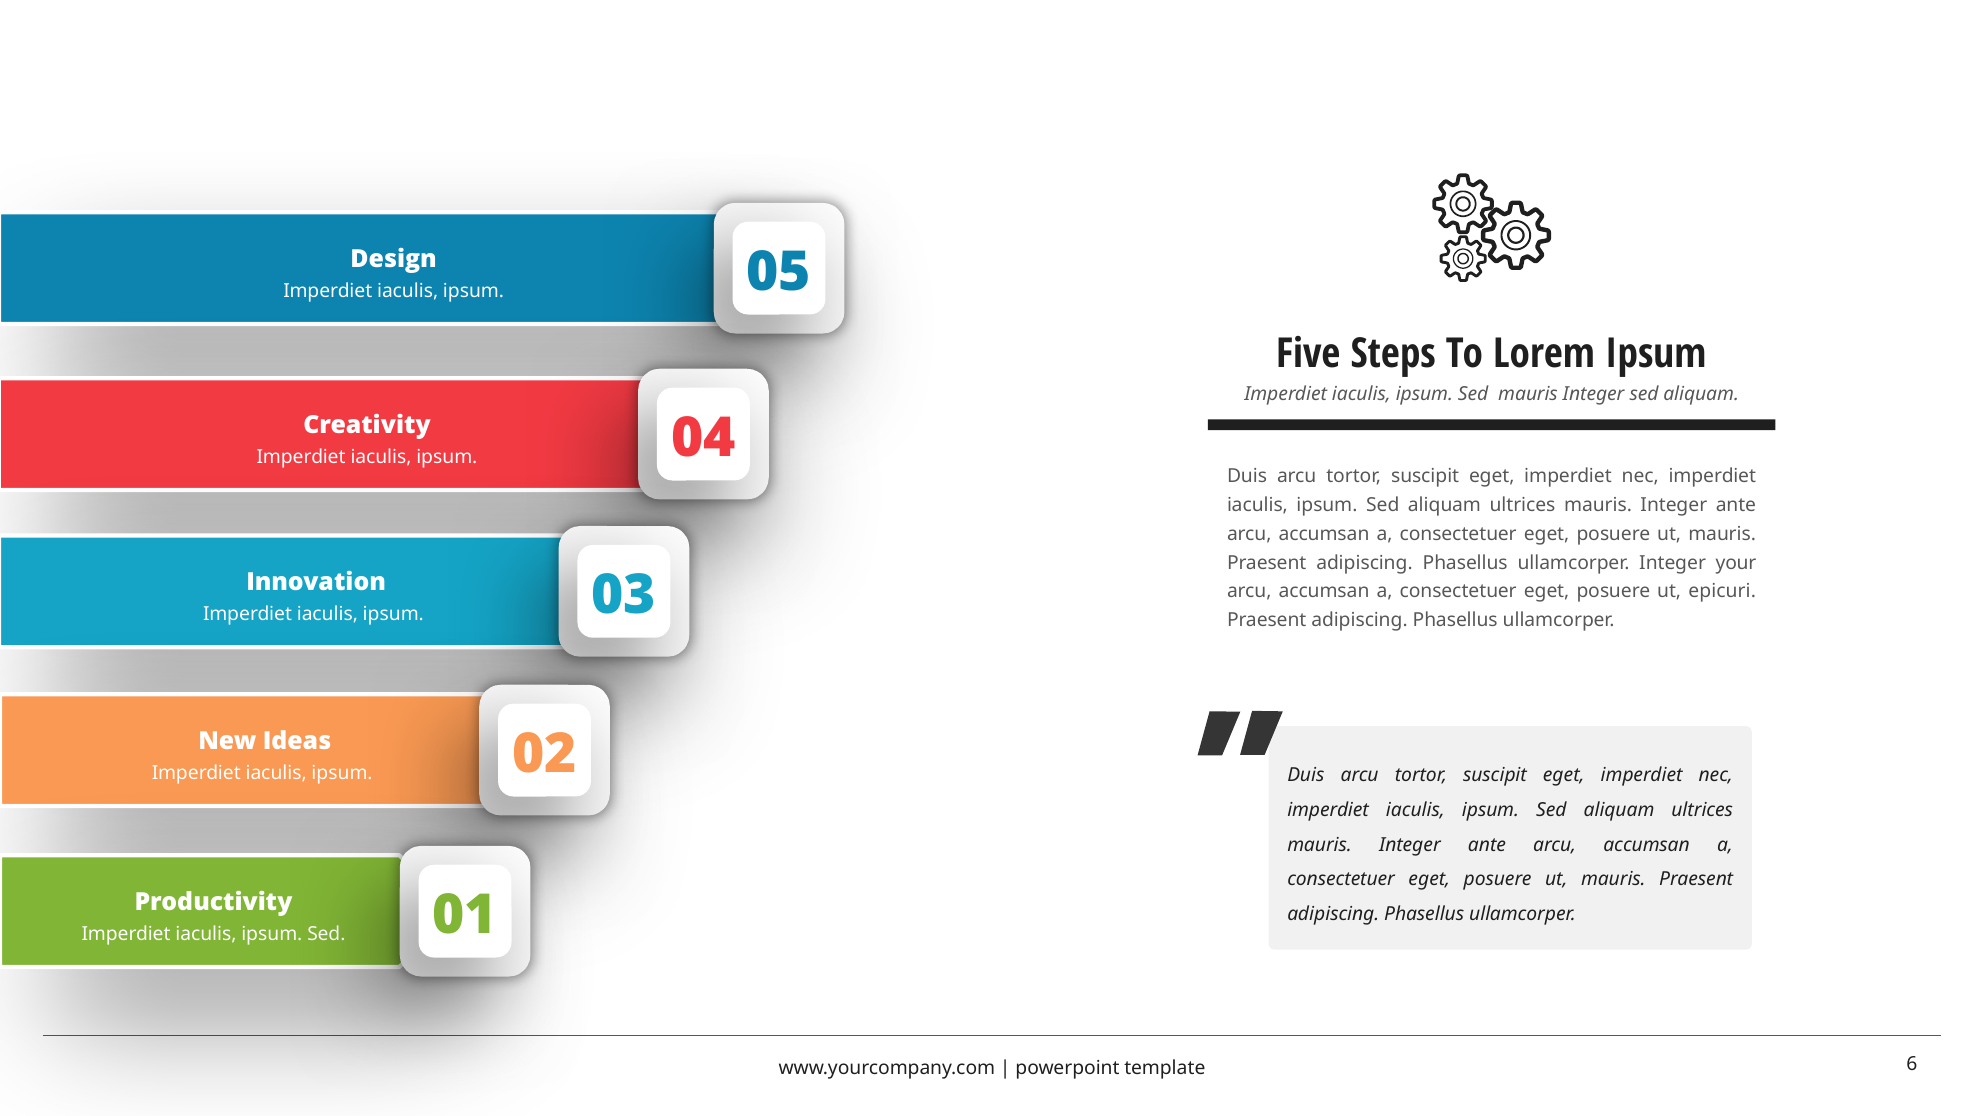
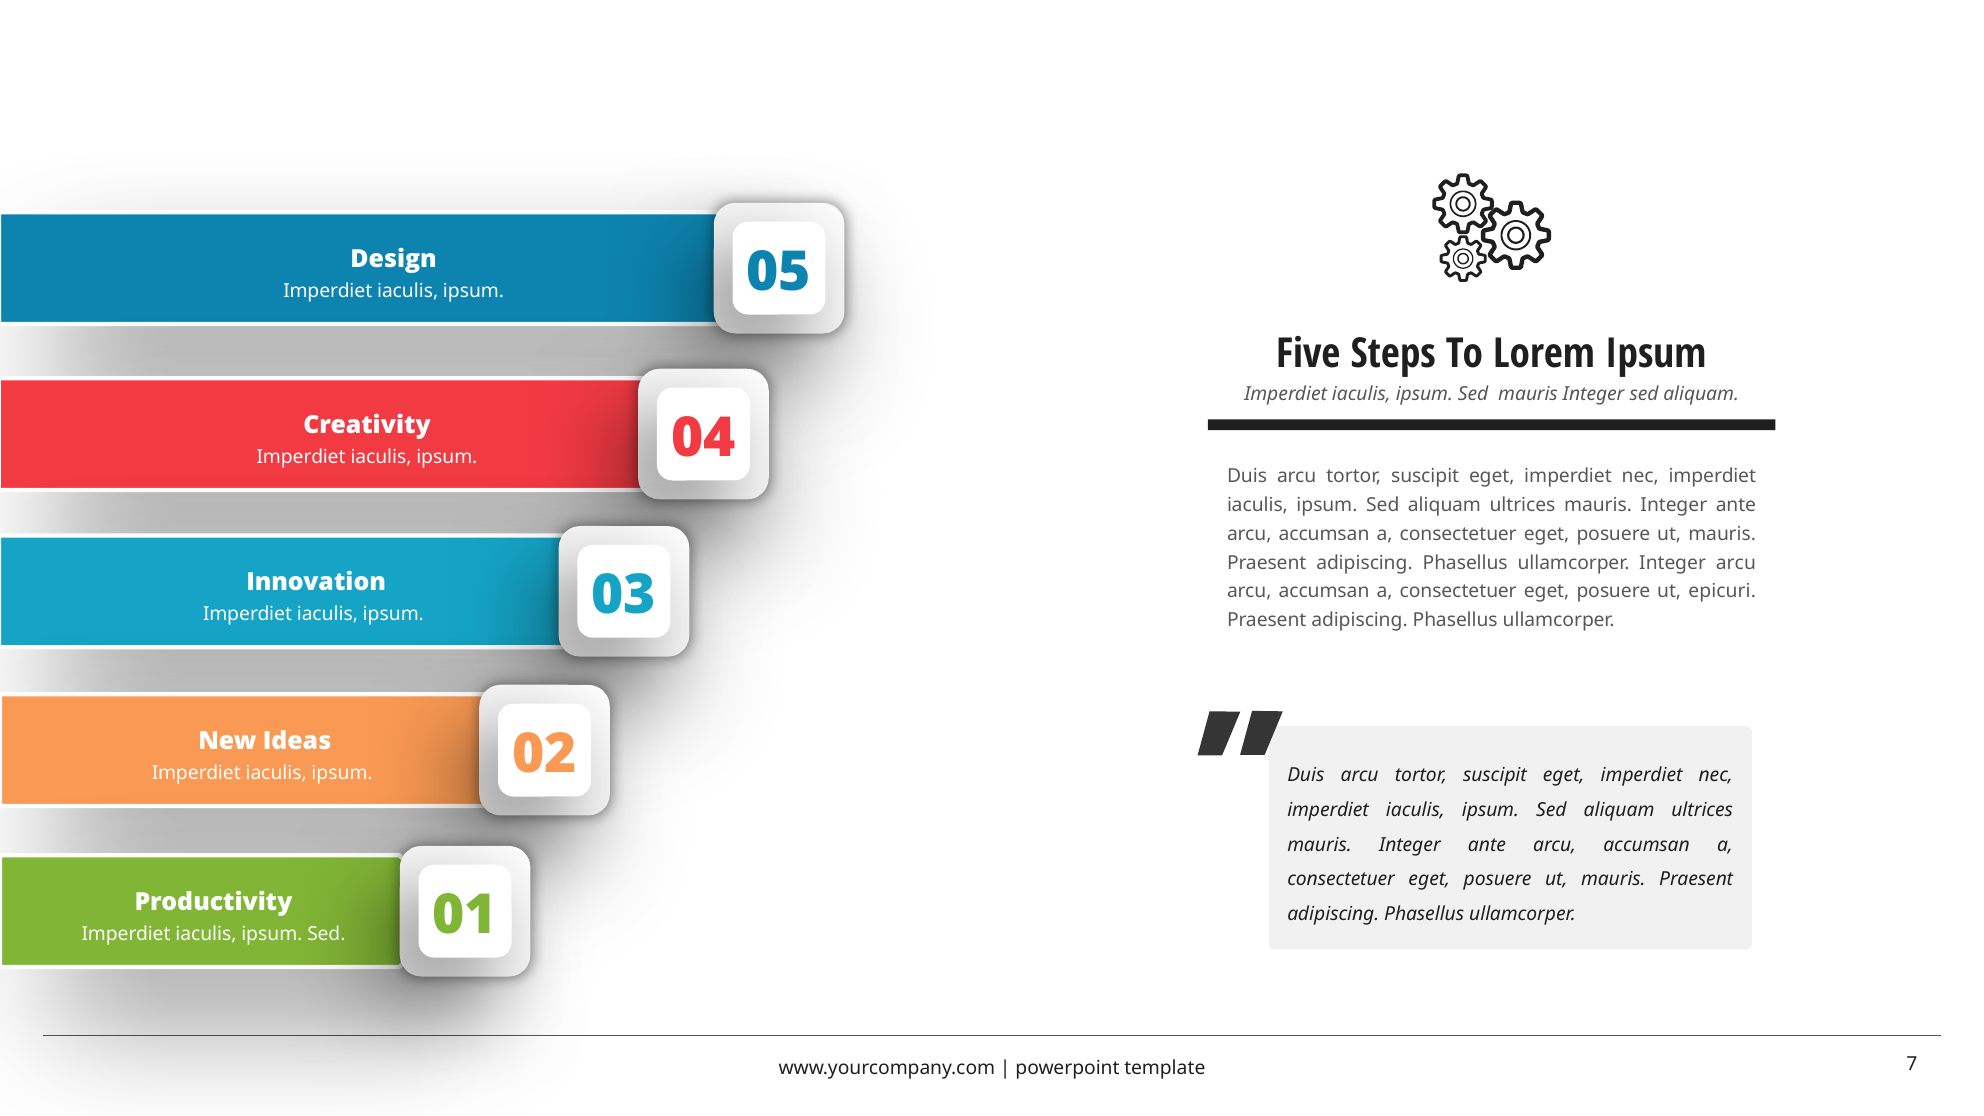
Integer your: your -> arcu
6: 6 -> 7
